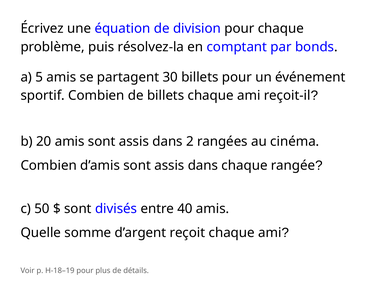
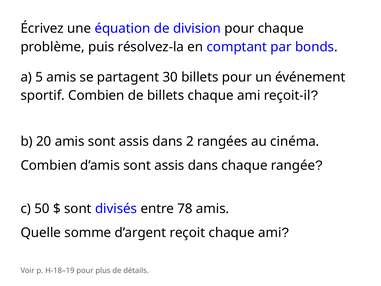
40: 40 -> 78
